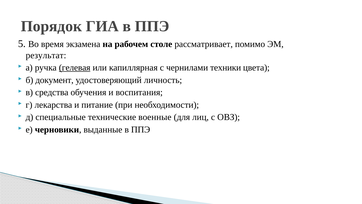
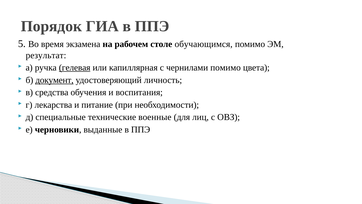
рассматривает: рассматривает -> обучающимся
чернилами техники: техники -> помимо
документ underline: none -> present
